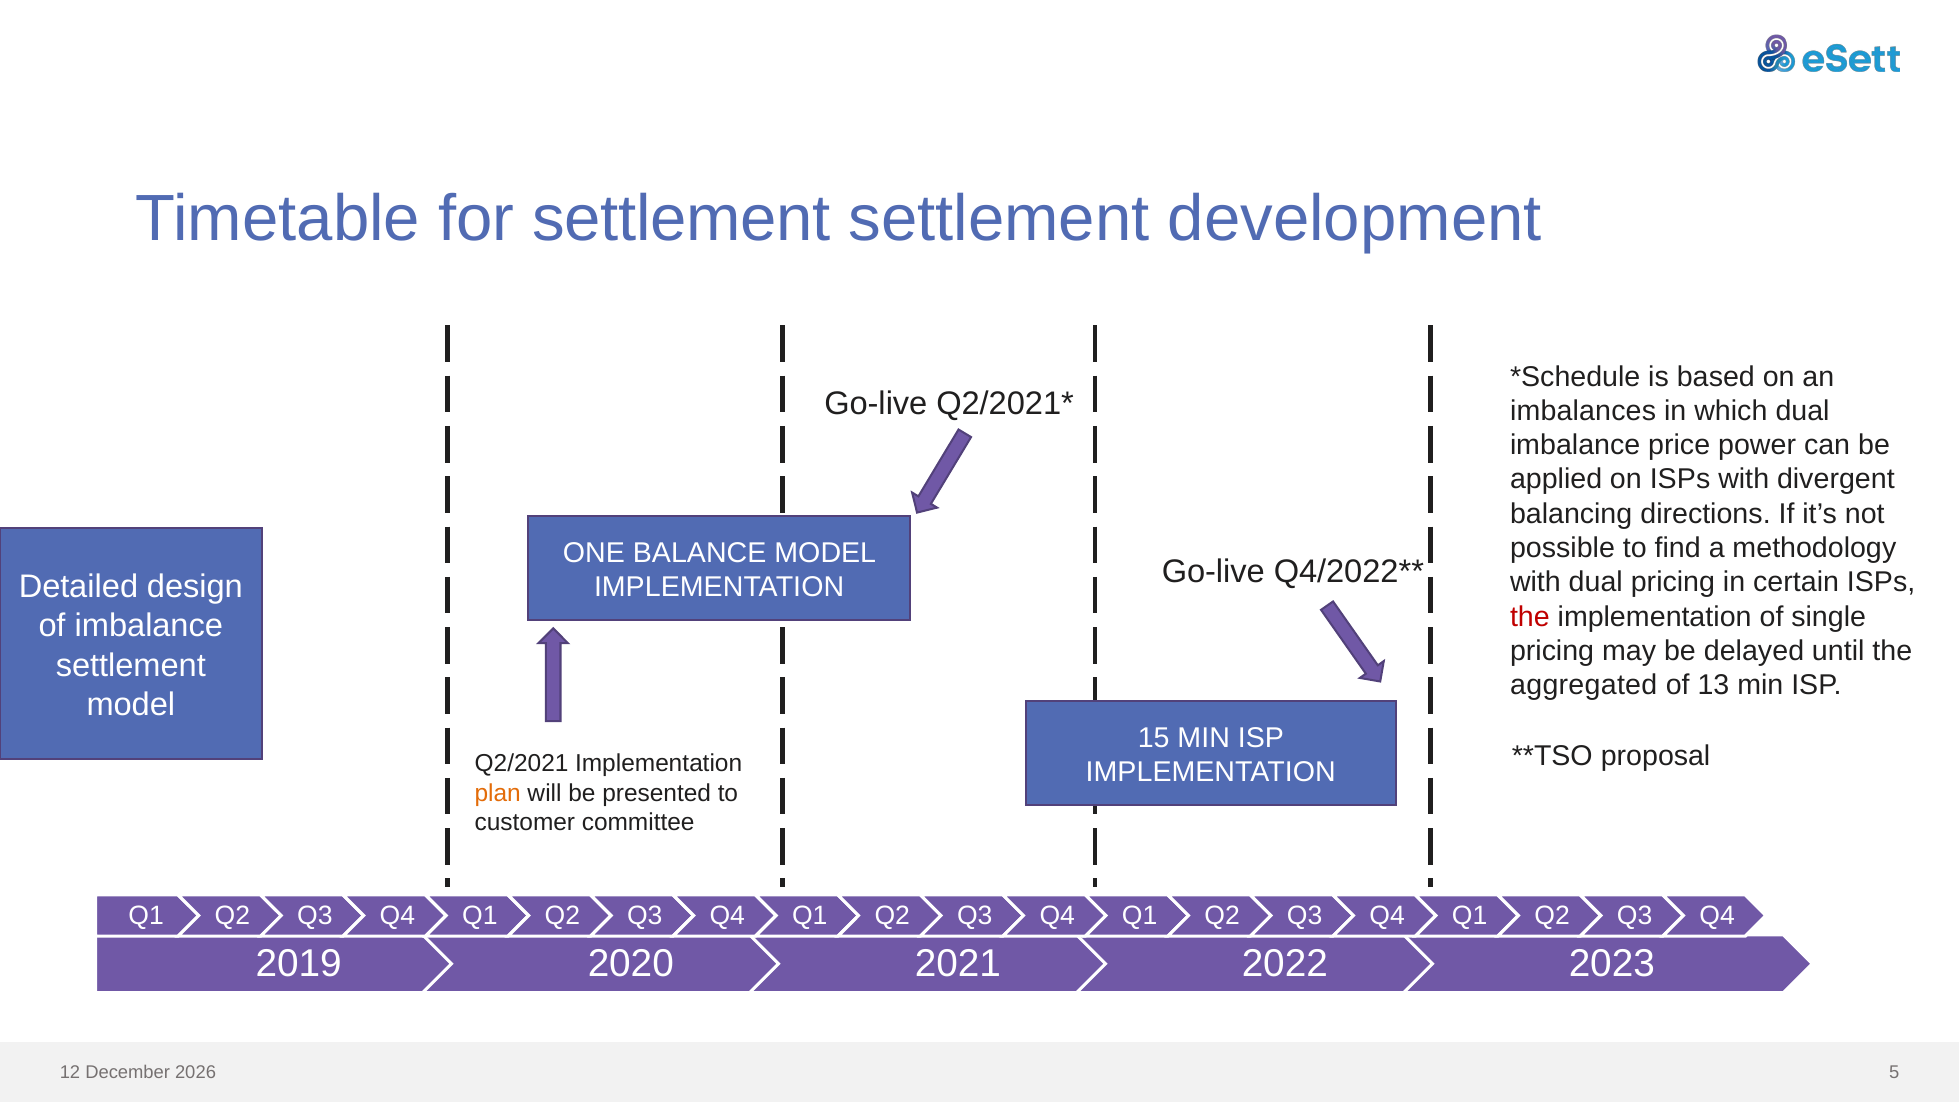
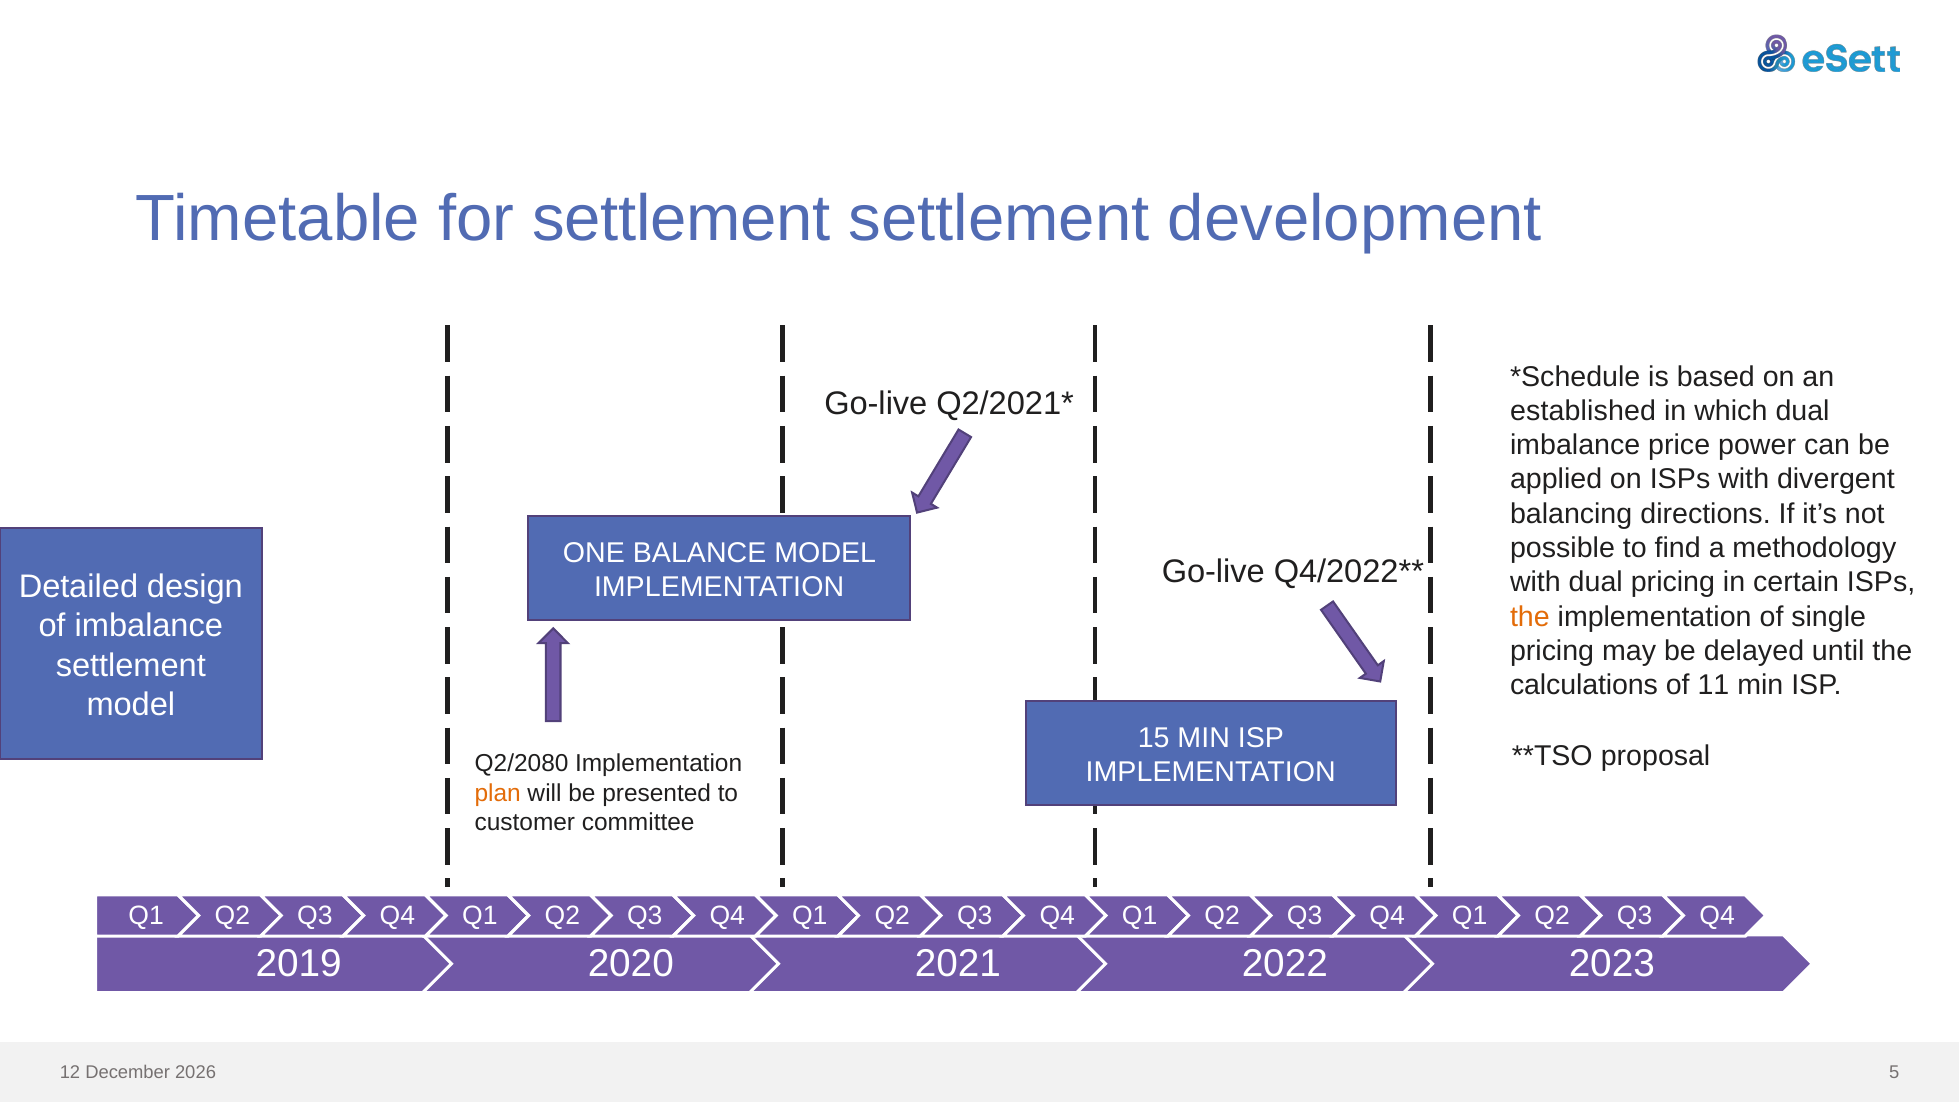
imbalances: imbalances -> established
the at (1530, 617) colour: red -> orange
aggregated: aggregated -> calculations
13: 13 -> 11
Q2/2021: Q2/2021 -> Q2/2080
